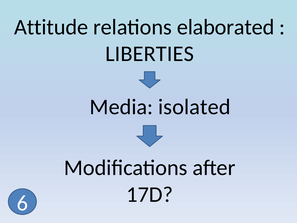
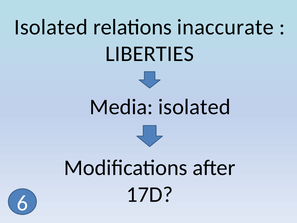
Attitude at (51, 27): Attitude -> Isolated
elaborated: elaborated -> inaccurate
